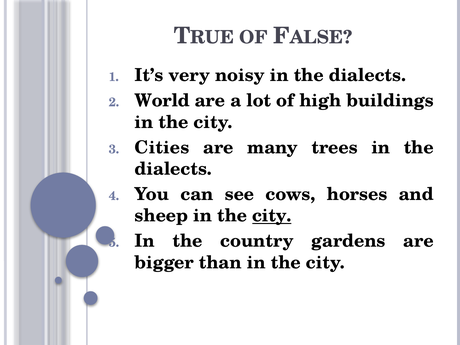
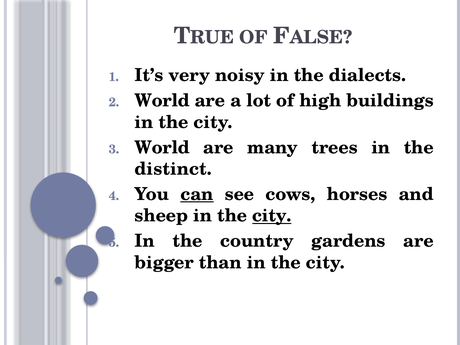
Cities at (162, 147): Cities -> World
dialects at (173, 169): dialects -> distinct
can underline: none -> present
